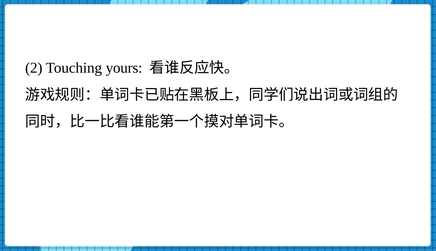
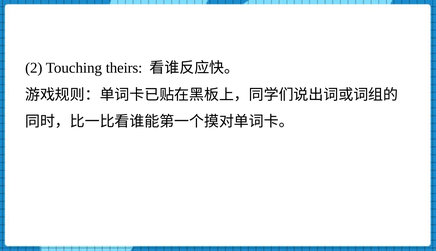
yours: yours -> theirs
